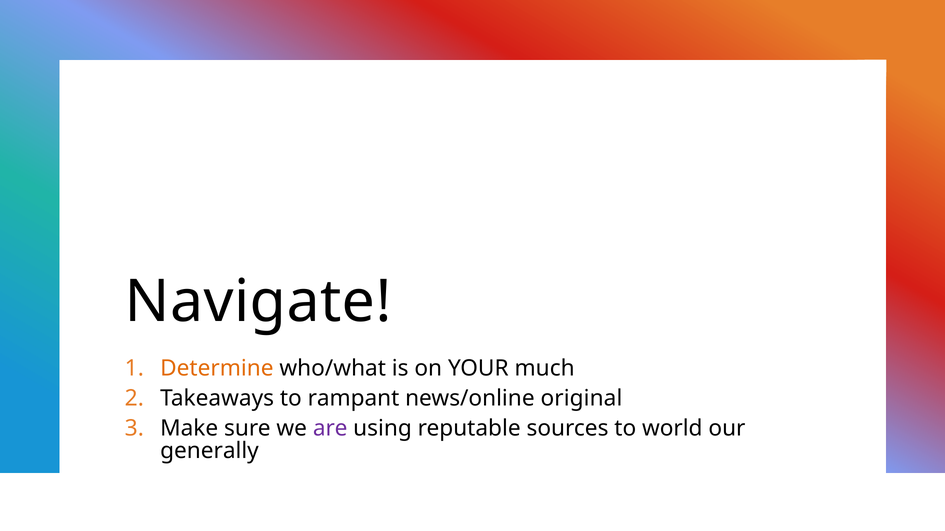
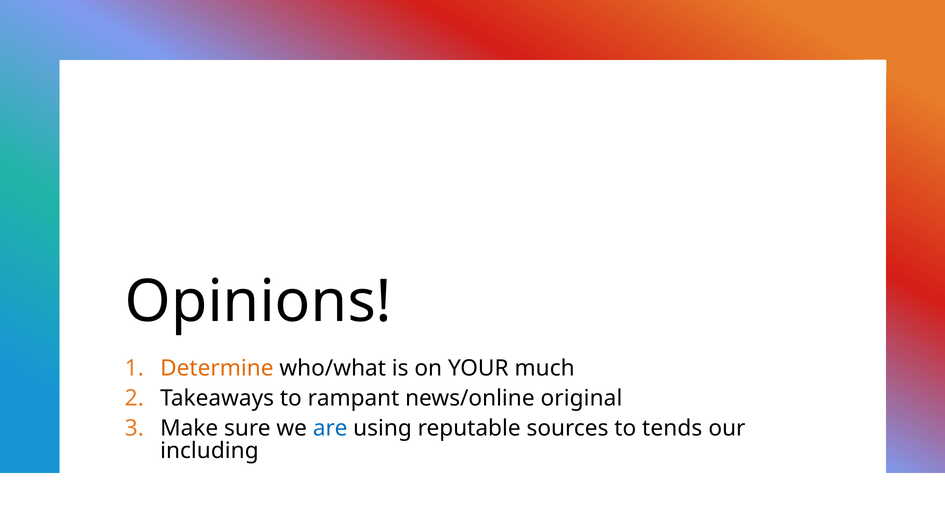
Navigate: Navigate -> Opinions
are colour: purple -> blue
world: world -> tends
generally: generally -> including
